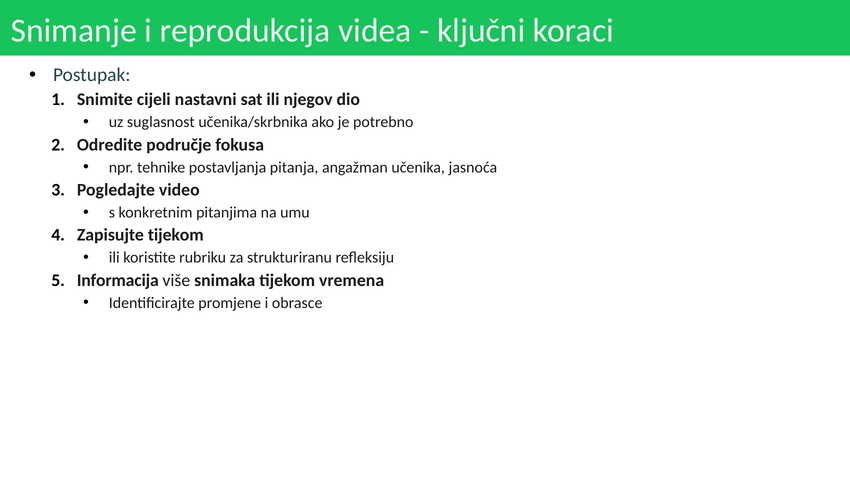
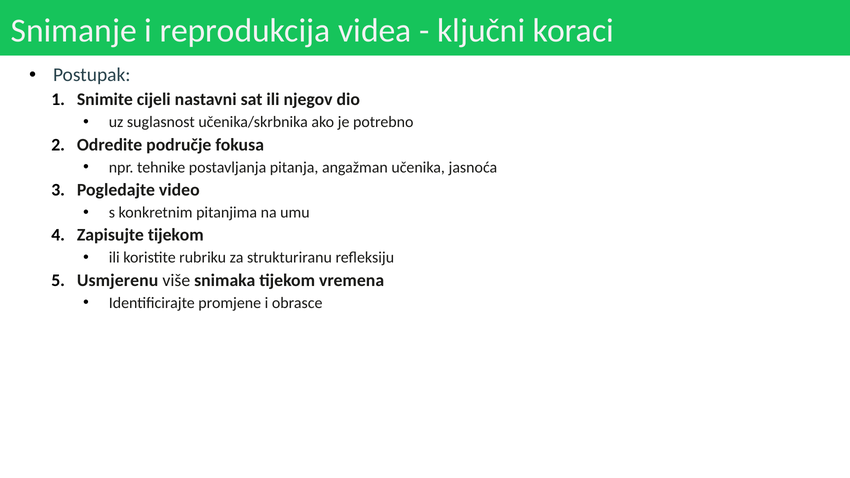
Informacija: Informacija -> Usmjerenu
